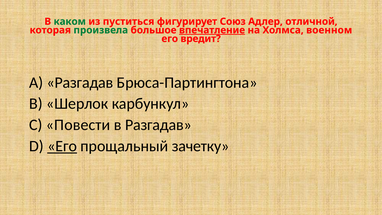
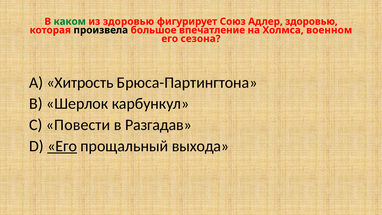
из пуститься: пуститься -> здоровью
Адлер отличной: отличной -> здоровью
произвела colour: green -> black
впечатление underline: present -> none
вредит: вредит -> сезона
A Разгадав: Разгадав -> Хитрость
зачетку: зачетку -> выхода
